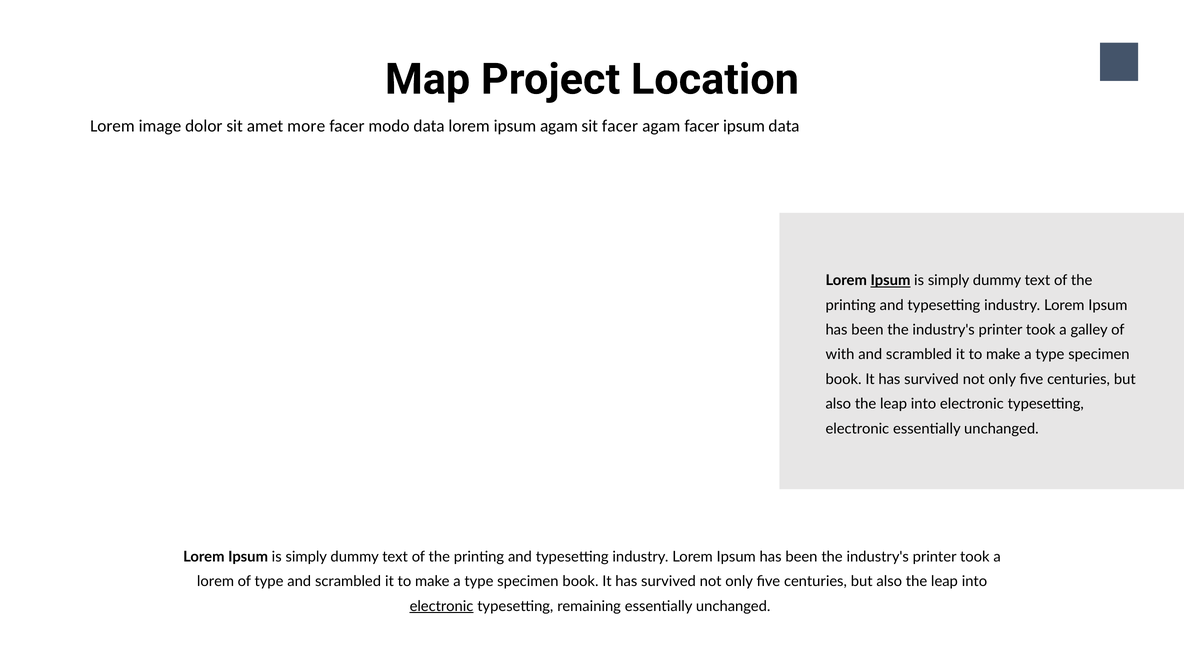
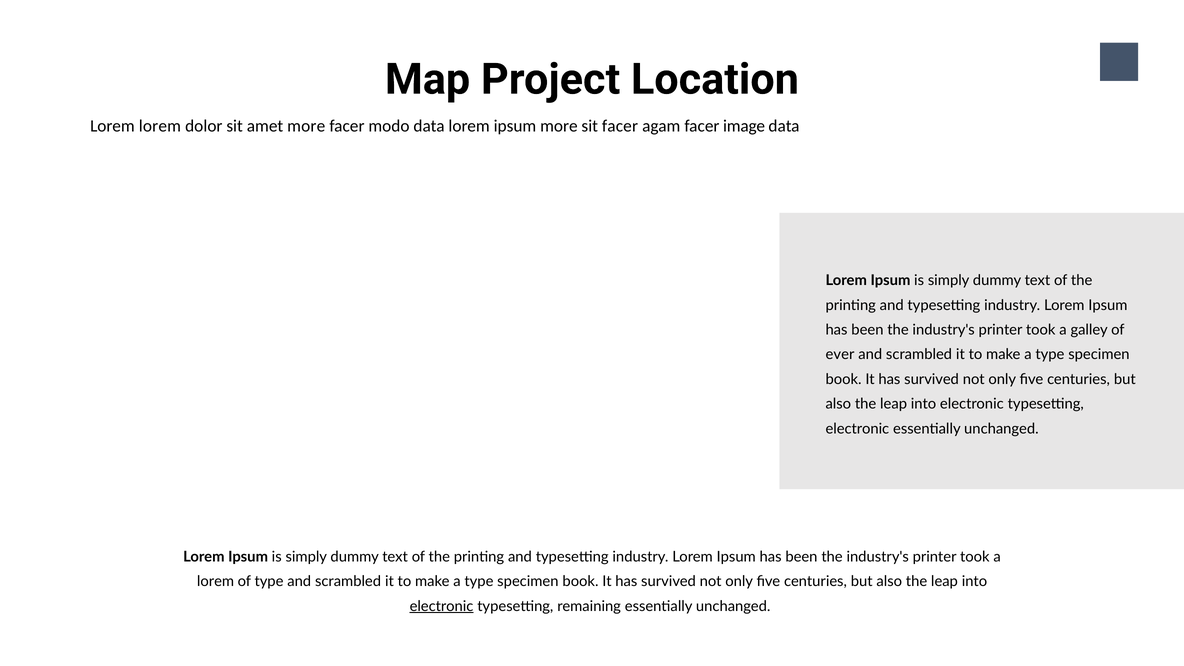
Lorem image: image -> lorem
ipsum agam: agam -> more
facer ipsum: ipsum -> image
Ipsum at (890, 281) underline: present -> none
with: with -> ever
